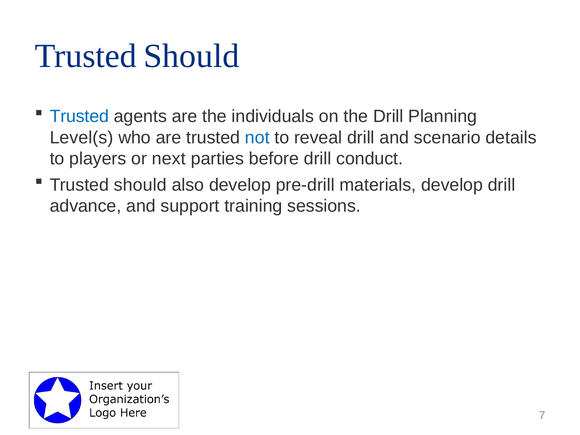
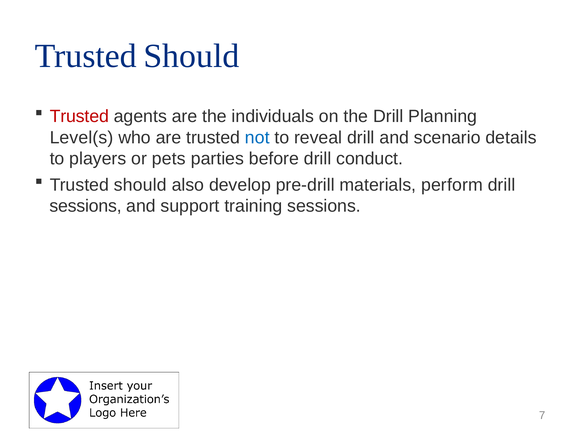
Trusted at (79, 116) colour: blue -> red
next: next -> pets
materials develop: develop -> perform
advance at (86, 206): advance -> sessions
